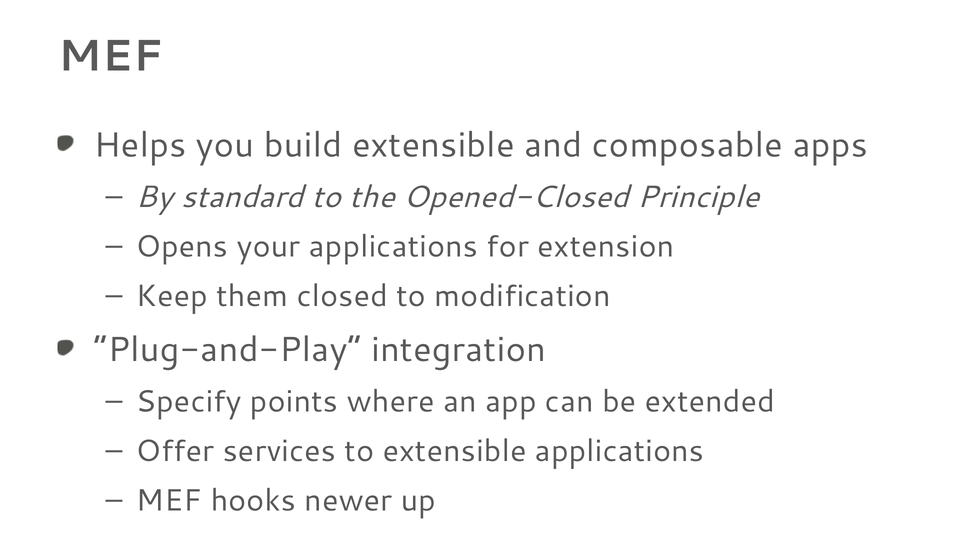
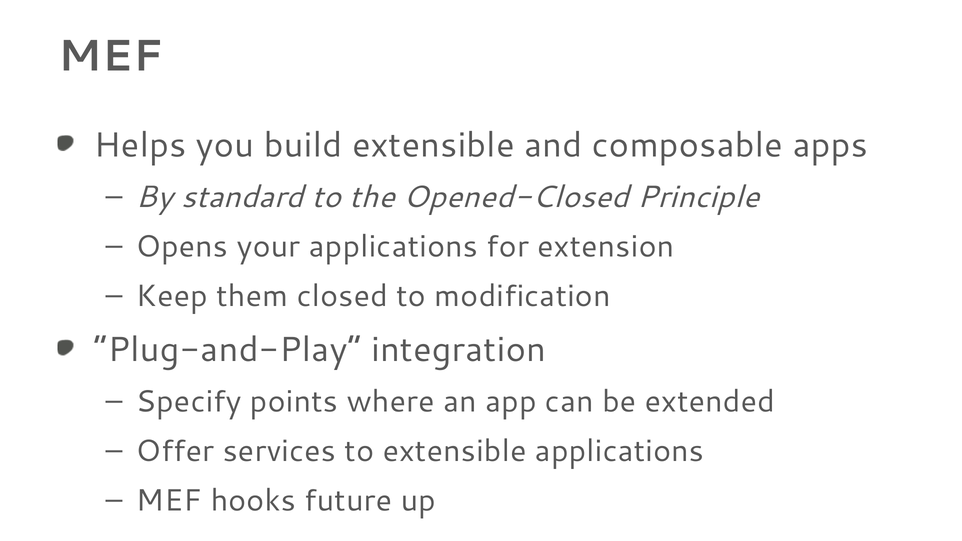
newer: newer -> future
